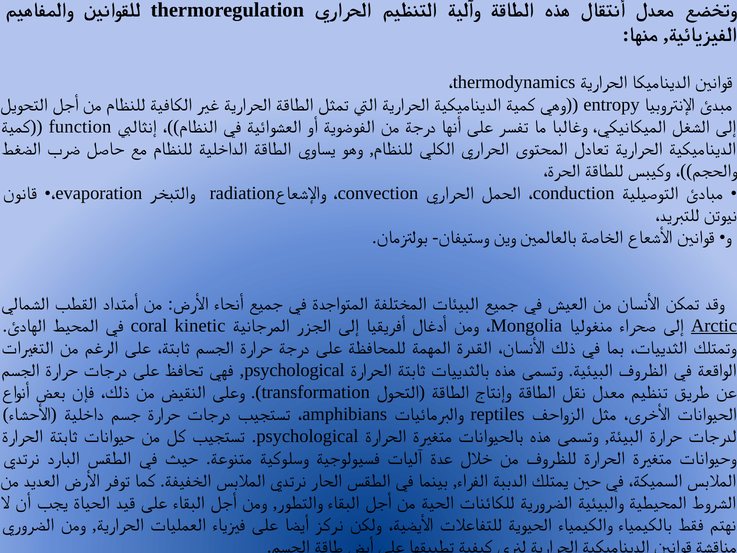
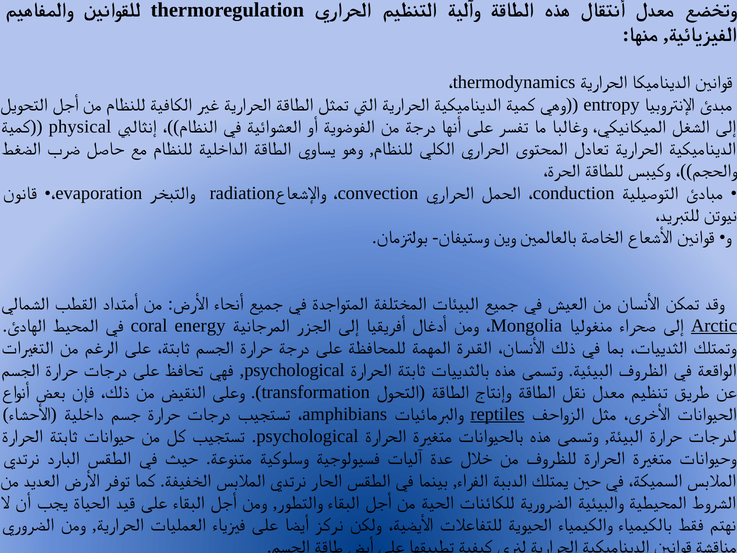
function: function -> physical
kinetic: kinetic -> energy
reptiles underline: none -> present
